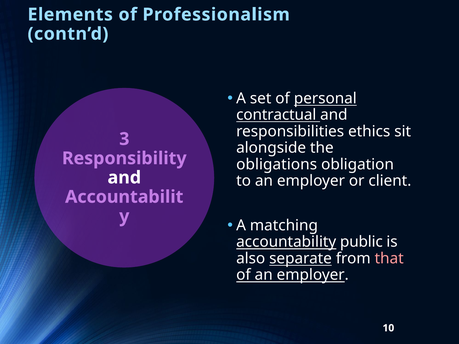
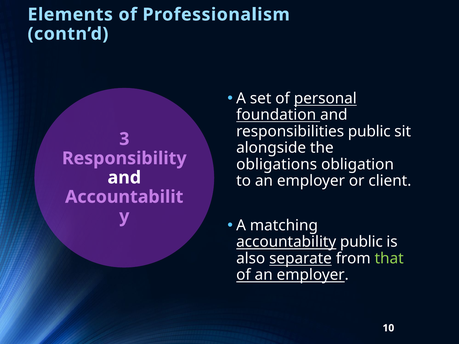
contractual: contractual -> foundation
responsibilities ethics: ethics -> public
that colour: pink -> light green
